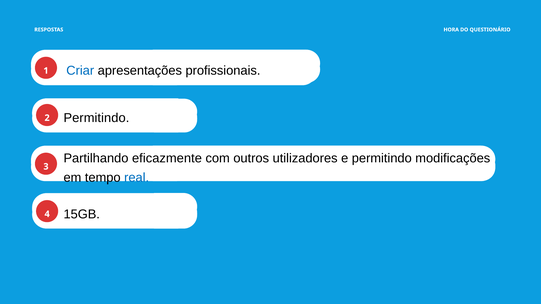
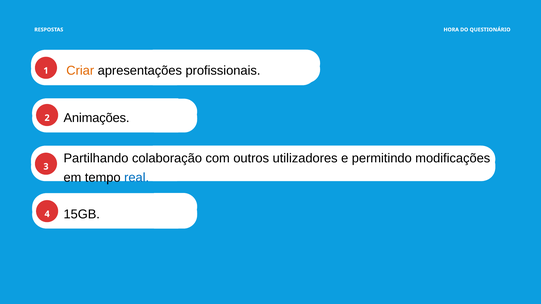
Criar colour: blue -> orange
Permitindo at (96, 118): Permitindo -> Animações
eficazmente: eficazmente -> colaboração
